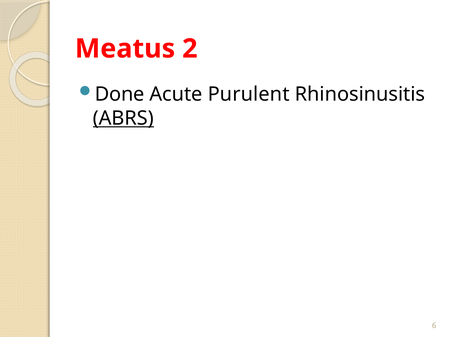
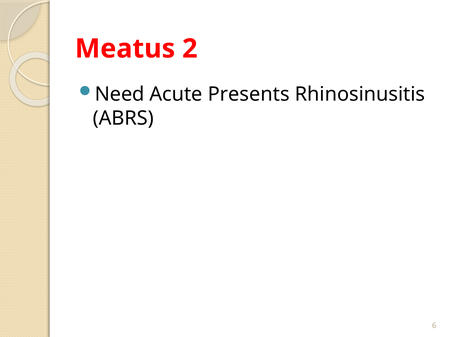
Done: Done -> Need
Purulent: Purulent -> Presents
ABRS underline: present -> none
